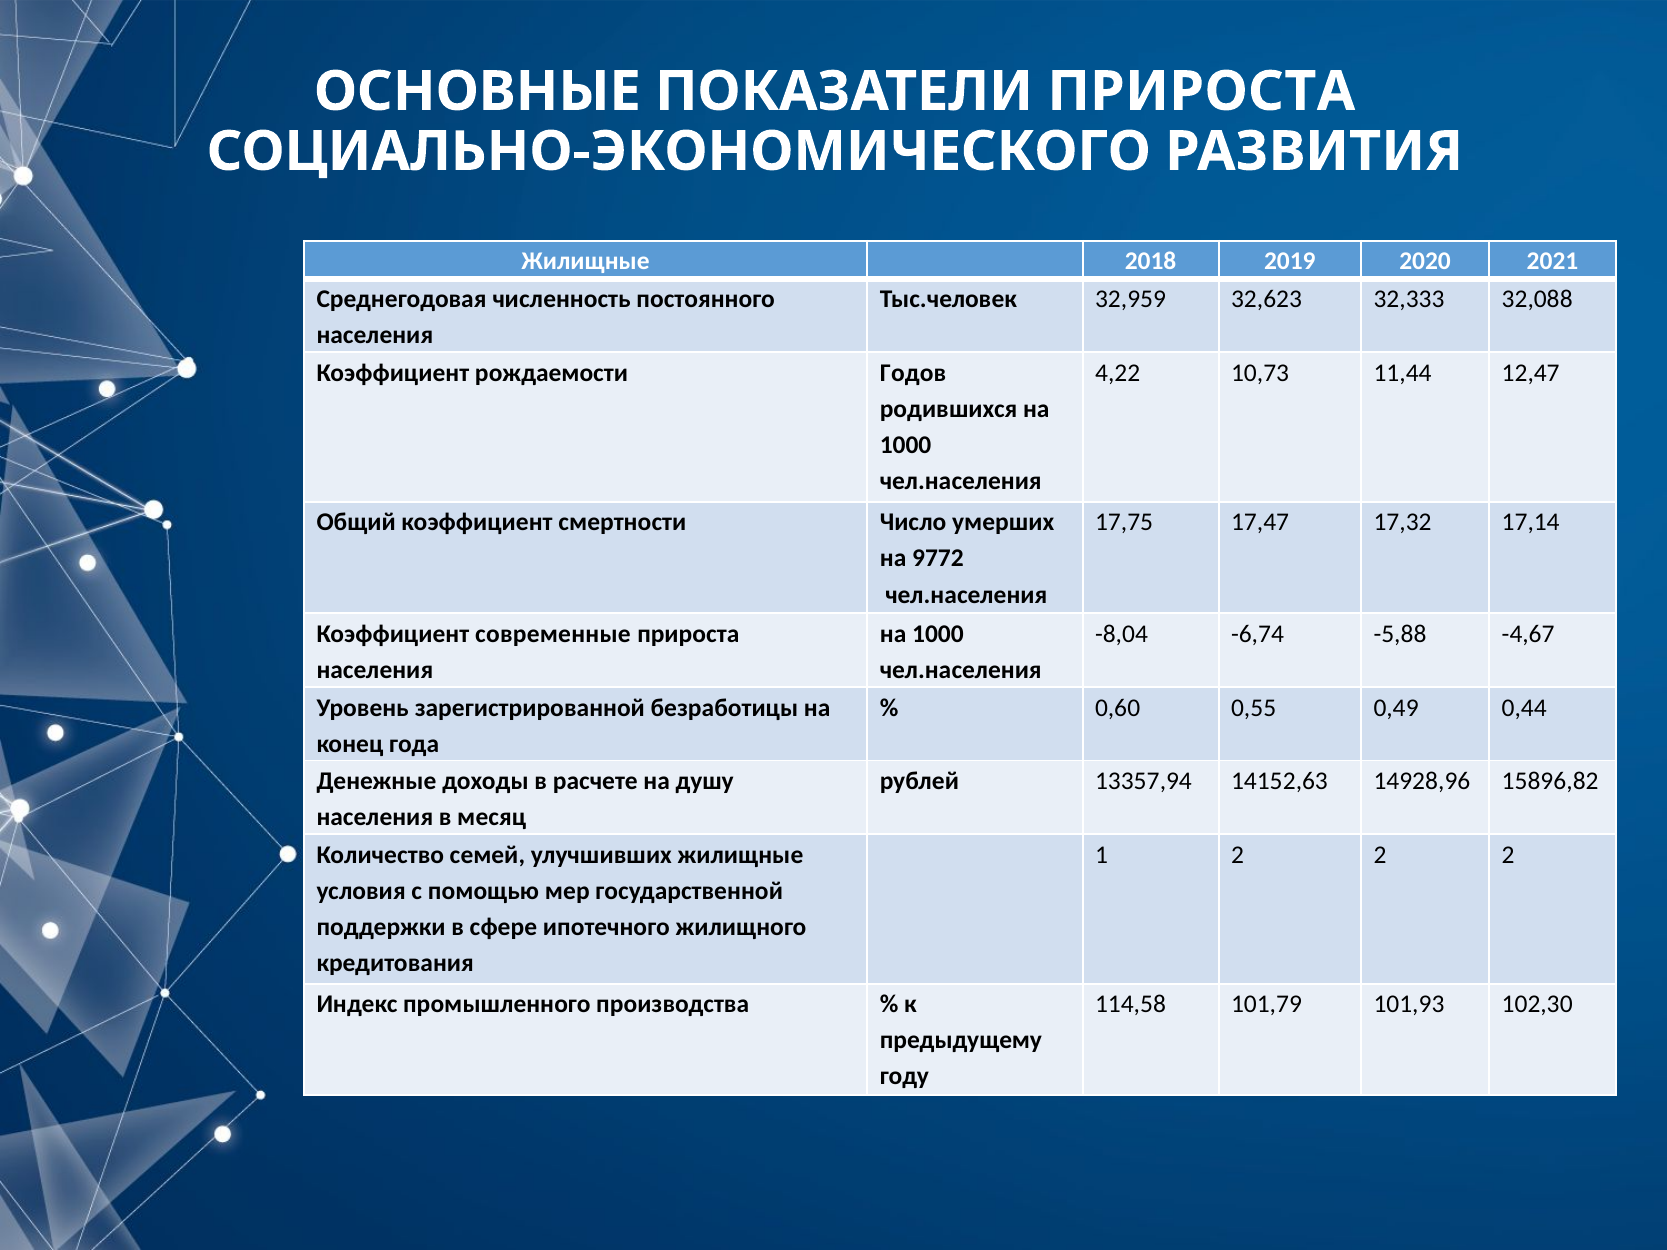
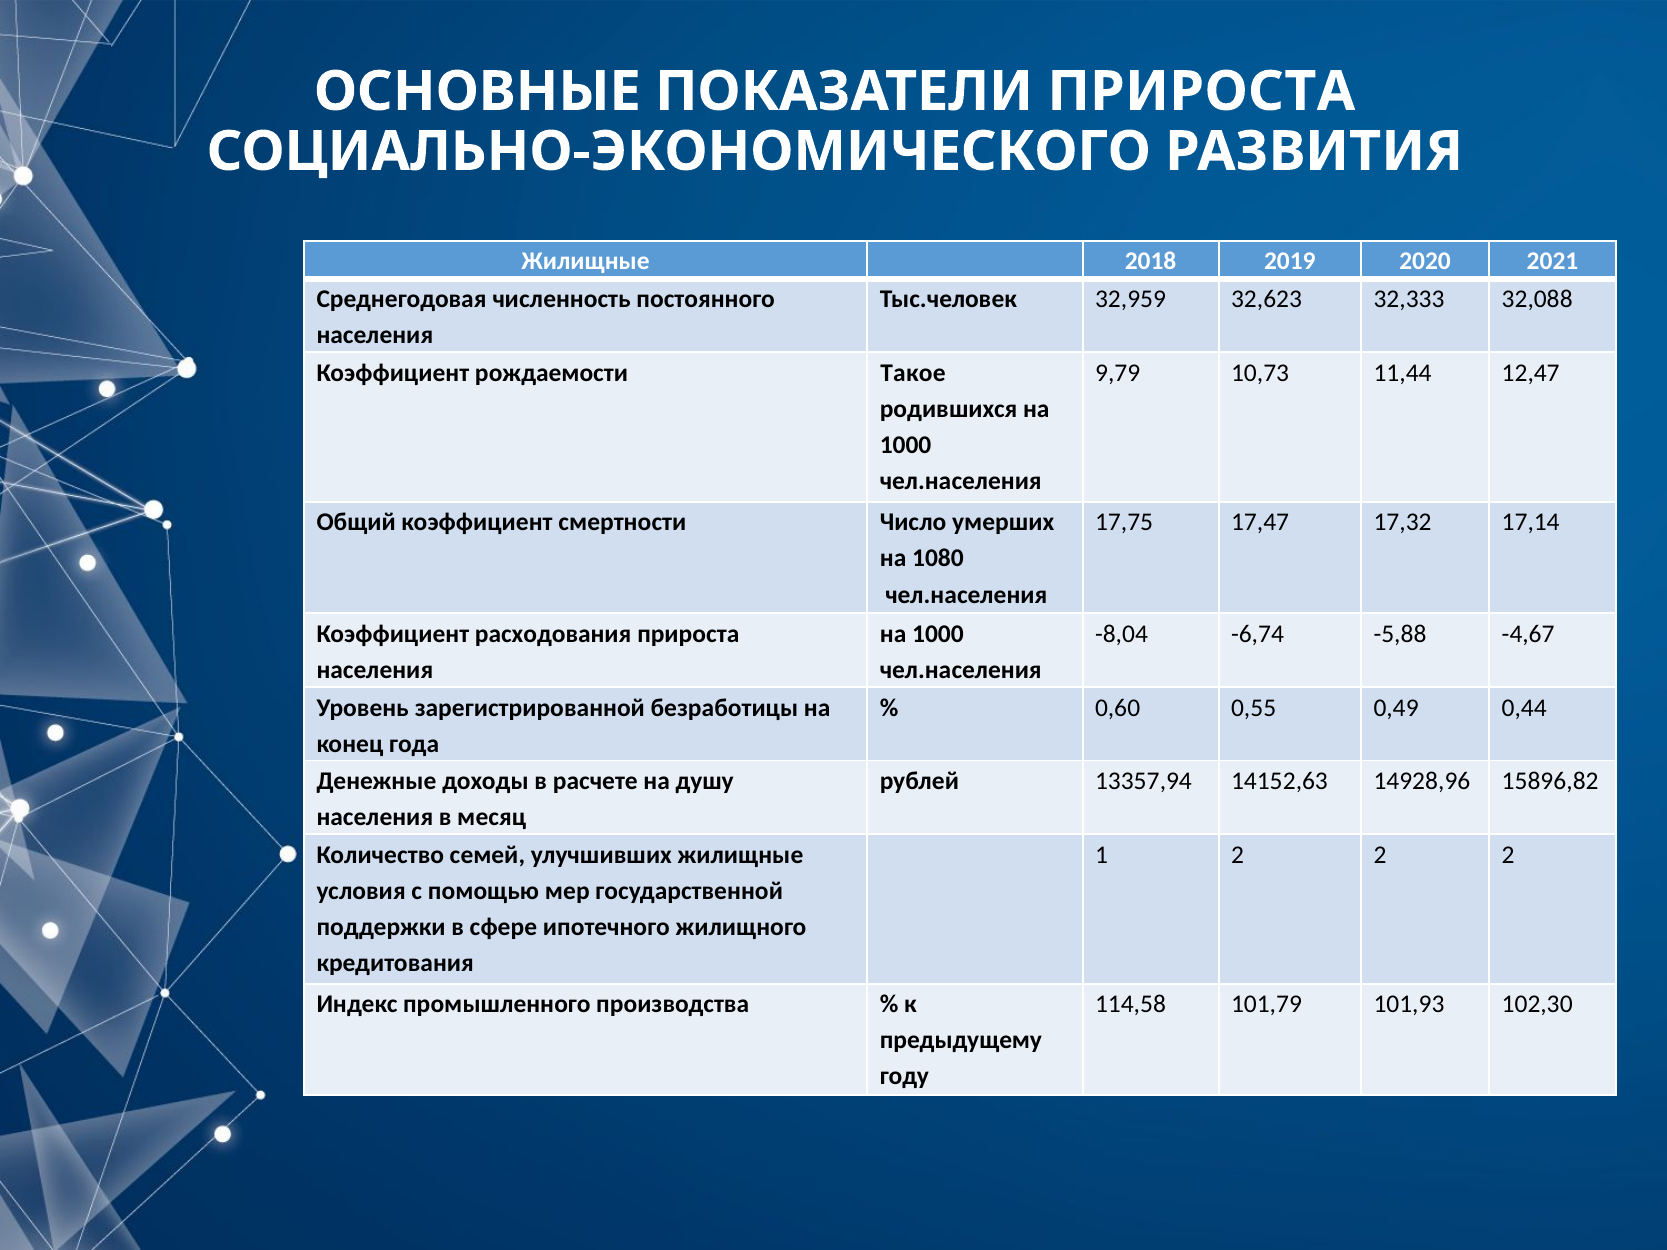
Годов: Годов -> Такое
4,22: 4,22 -> 9,79
9772: 9772 -> 1080
современные: современные -> расходования
